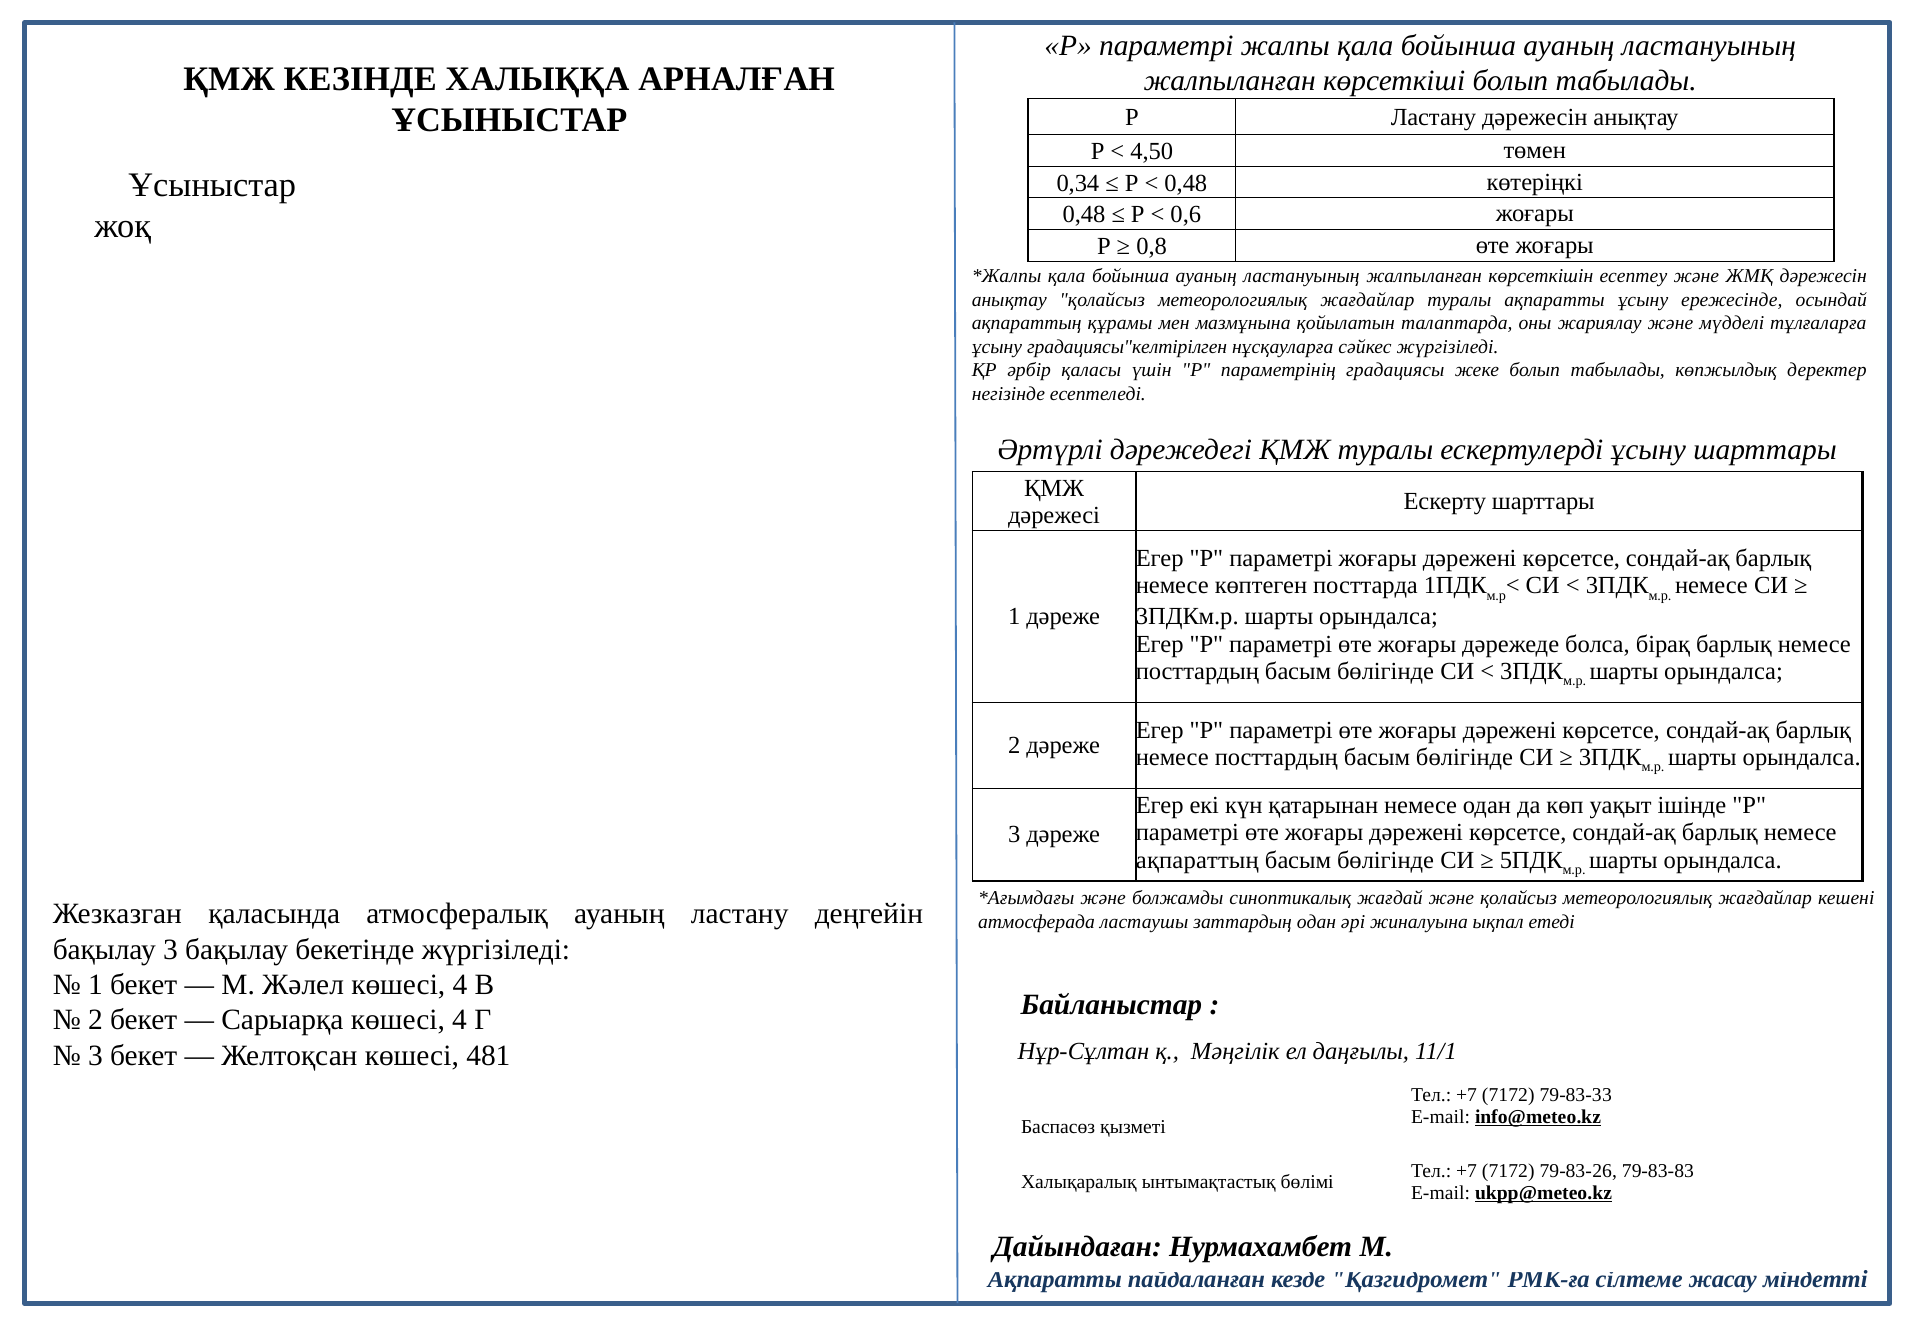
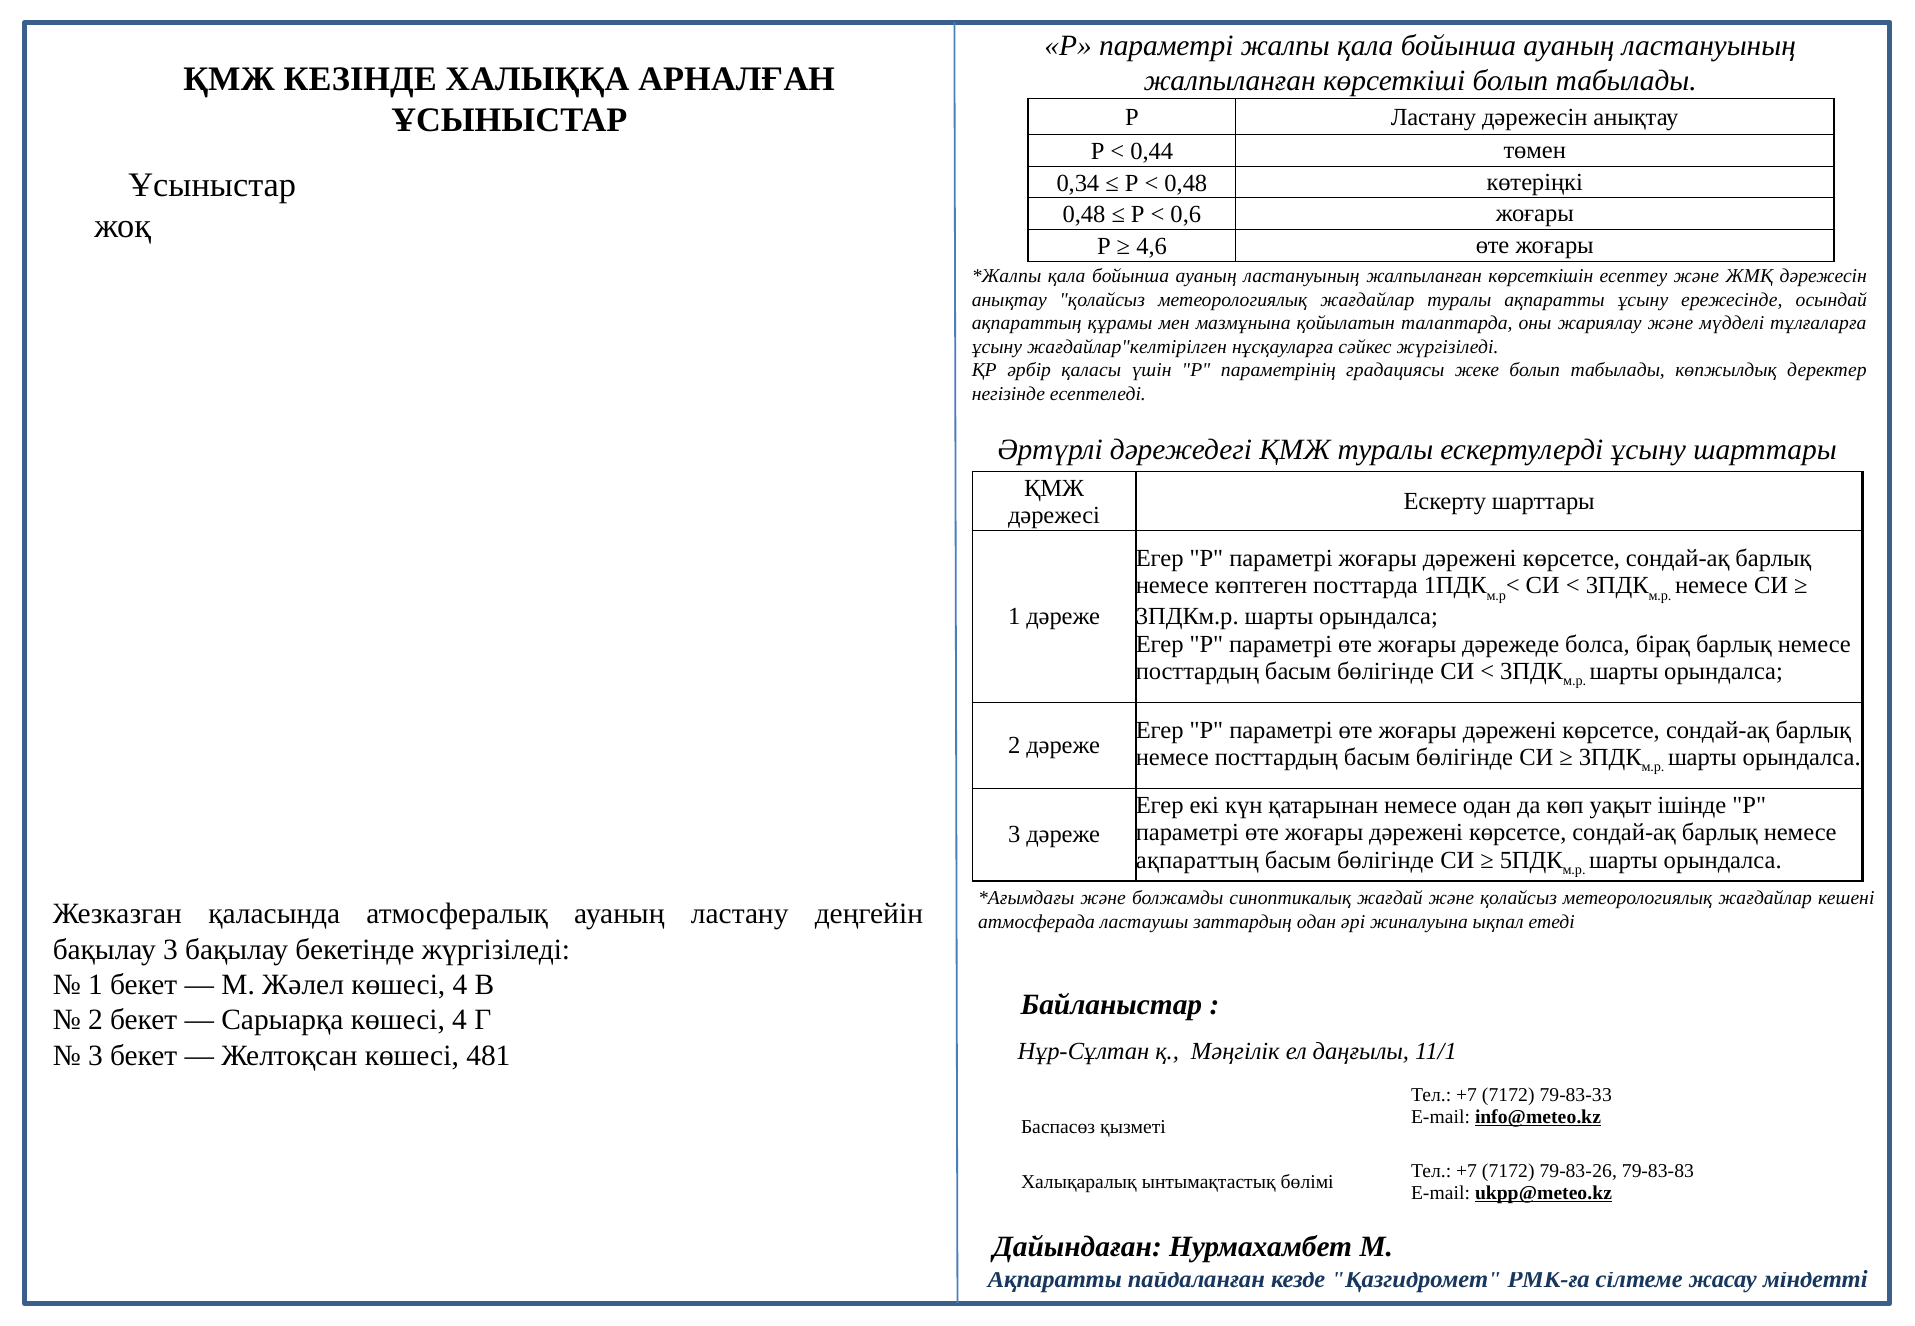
4,50: 4,50 -> 0,44
0,8: 0,8 -> 4,6
градациясы"келтірілген: градациясы"келтірілген -> жағдайлар"келтірілген
